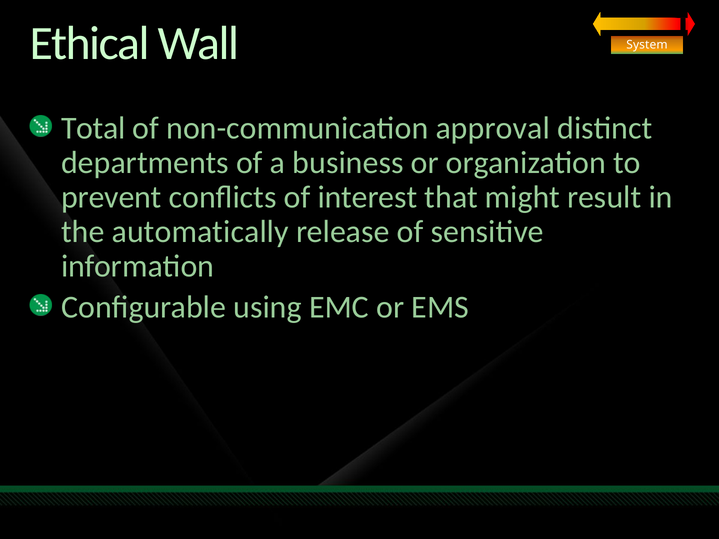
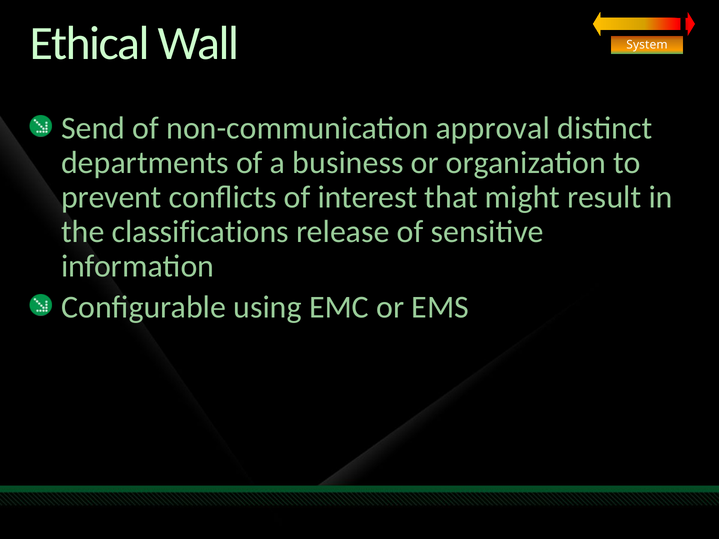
Total: Total -> Send
automatically: automatically -> classifications
